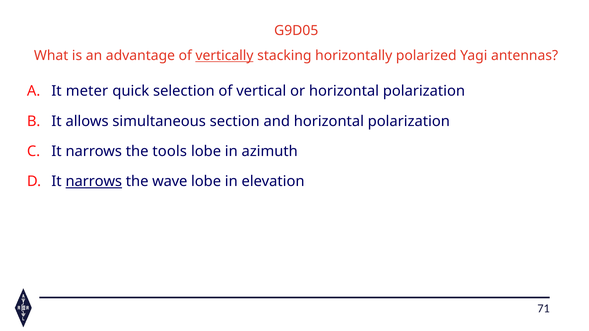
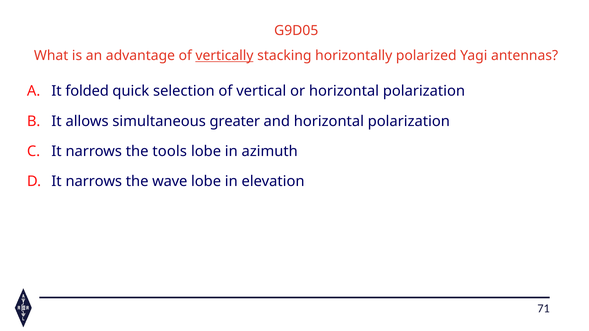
meter: meter -> folded
section: section -> greater
narrows at (94, 182) underline: present -> none
